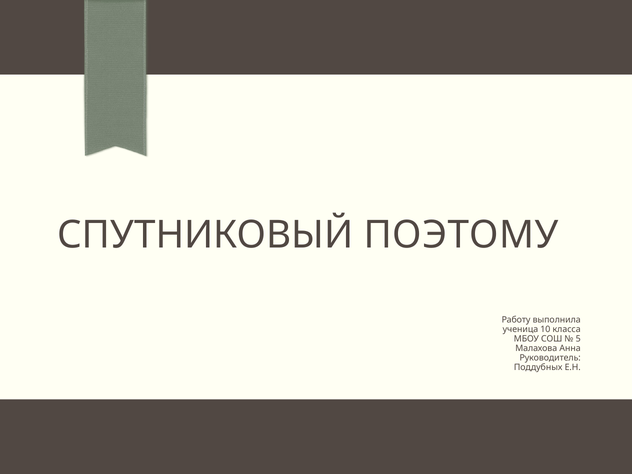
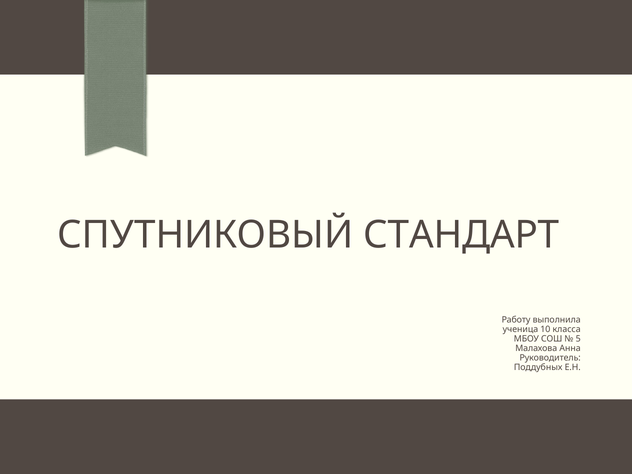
ПОЭТОМУ: ПОЭТОМУ -> СТАНДАРТ
